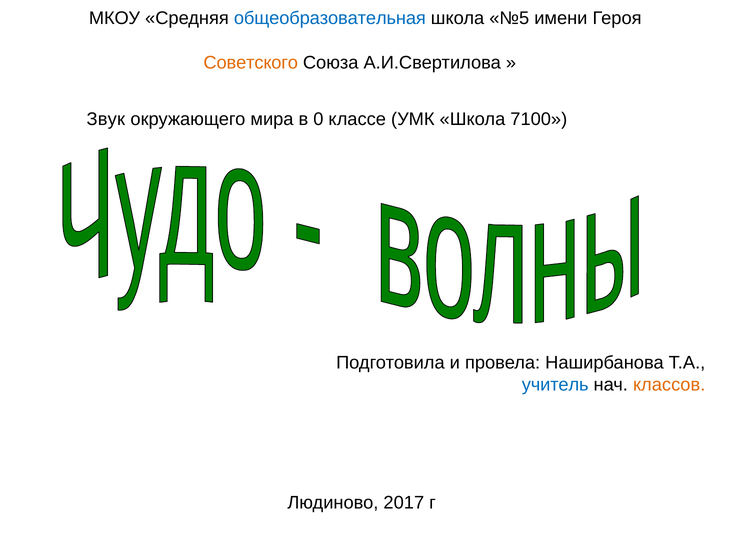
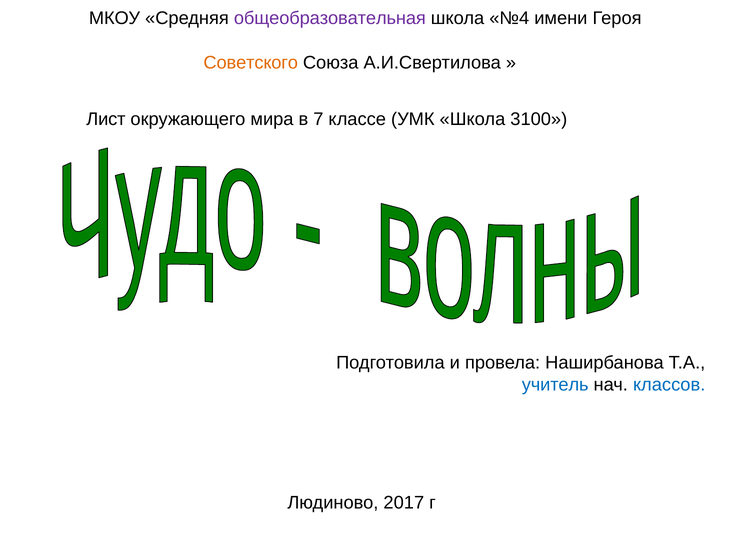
общеобразовательная colour: blue -> purple
№5: №5 -> №4
Звук: Звук -> Лист
0: 0 -> 7
7100: 7100 -> 3100
классов colour: orange -> blue
